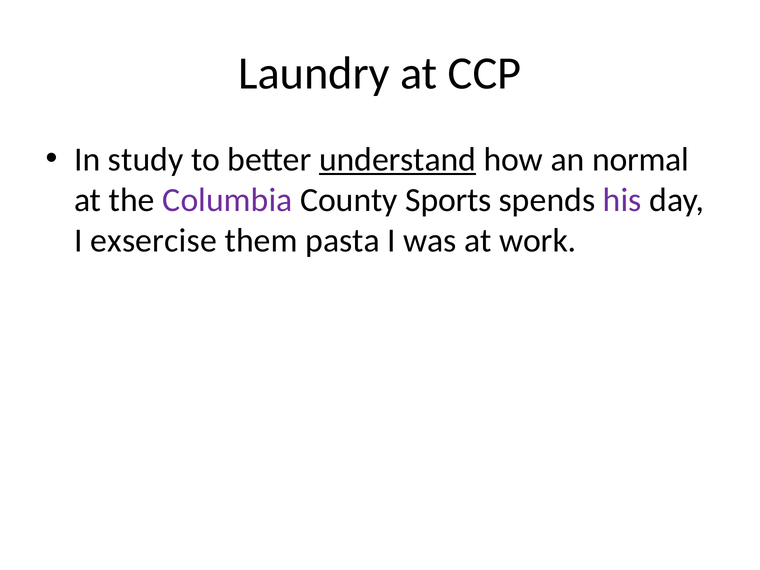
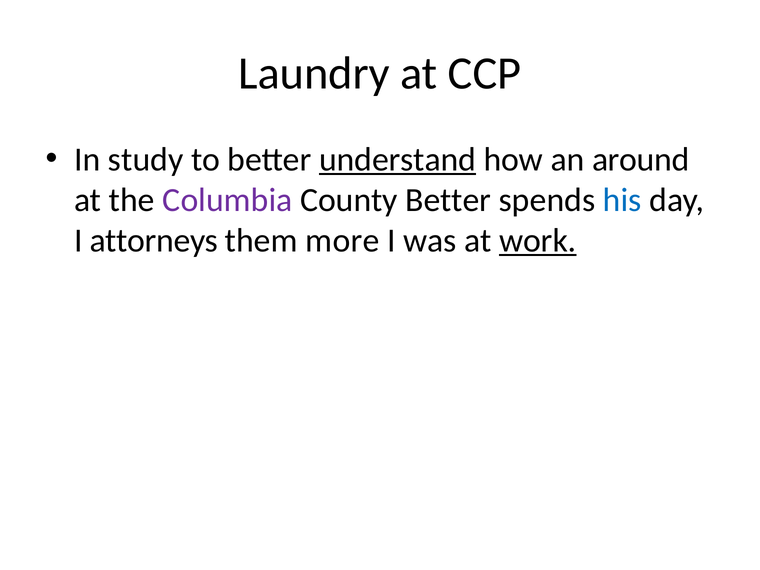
normal: normal -> around
County Sports: Sports -> Better
his colour: purple -> blue
exsercise: exsercise -> attorneys
pasta: pasta -> more
work underline: none -> present
